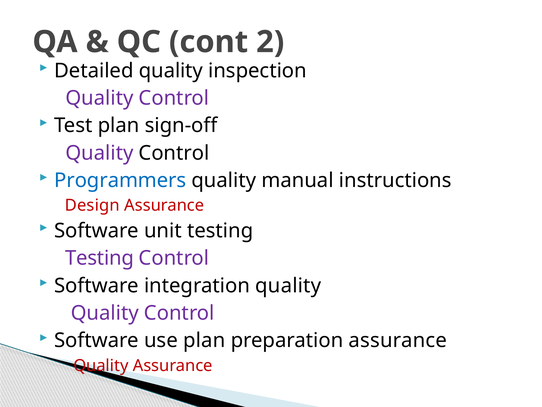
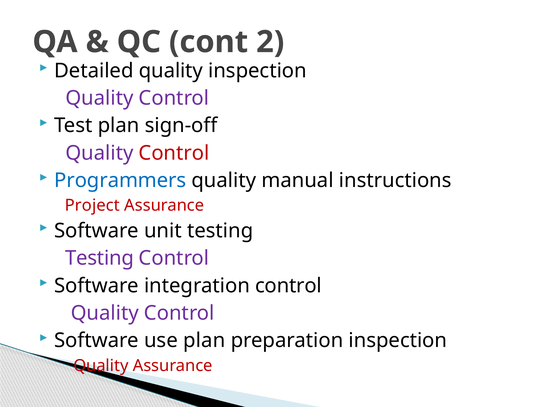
Control at (174, 153) colour: black -> red
Design: Design -> Project
integration quality: quality -> control
preparation assurance: assurance -> inspection
